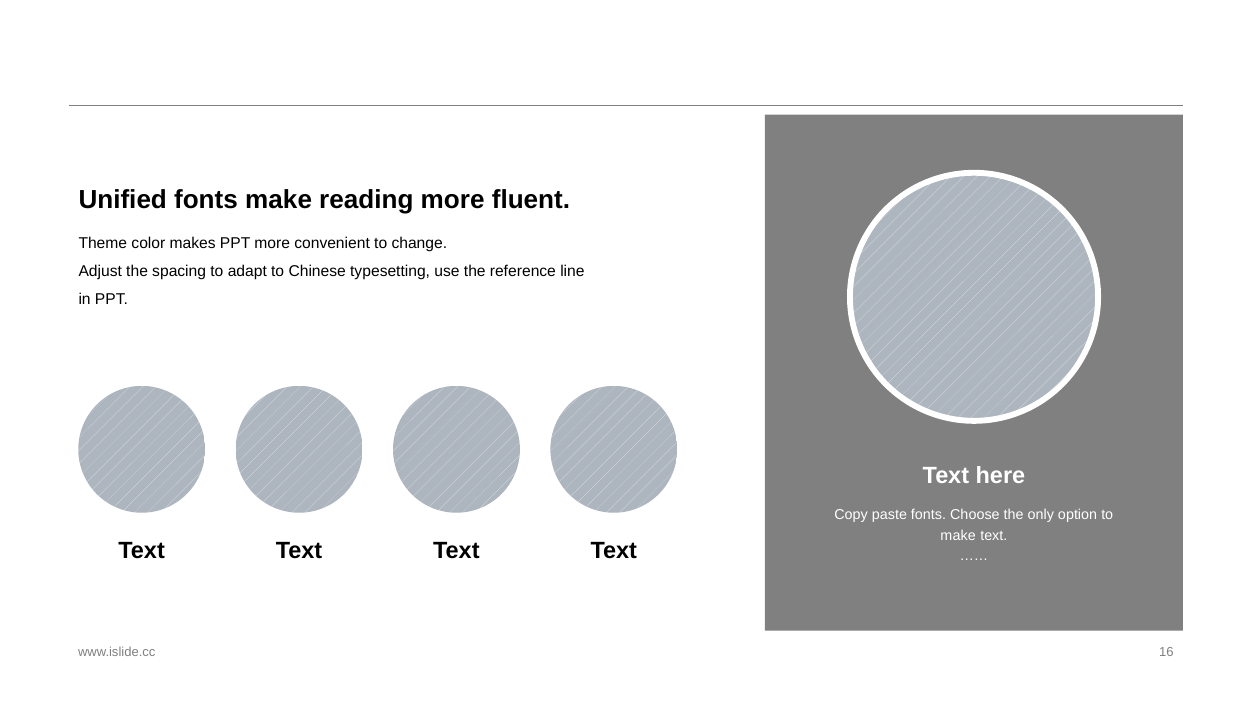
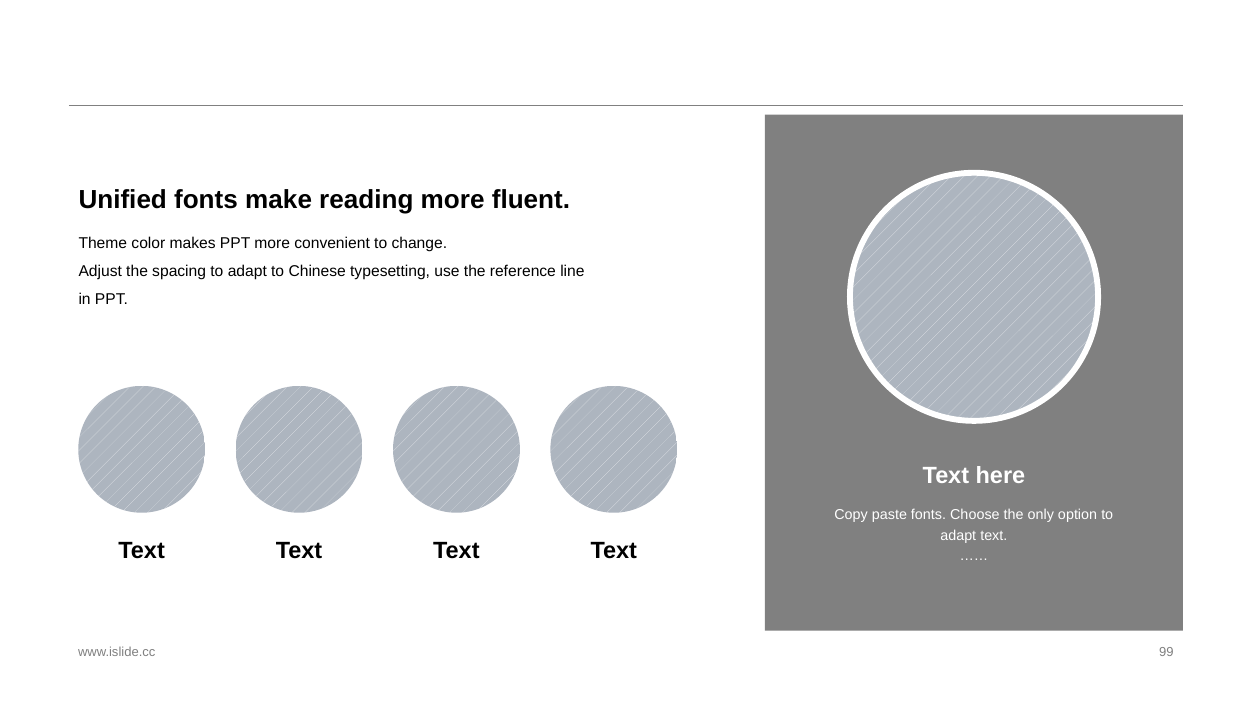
make at (958, 535): make -> adapt
16: 16 -> 99
